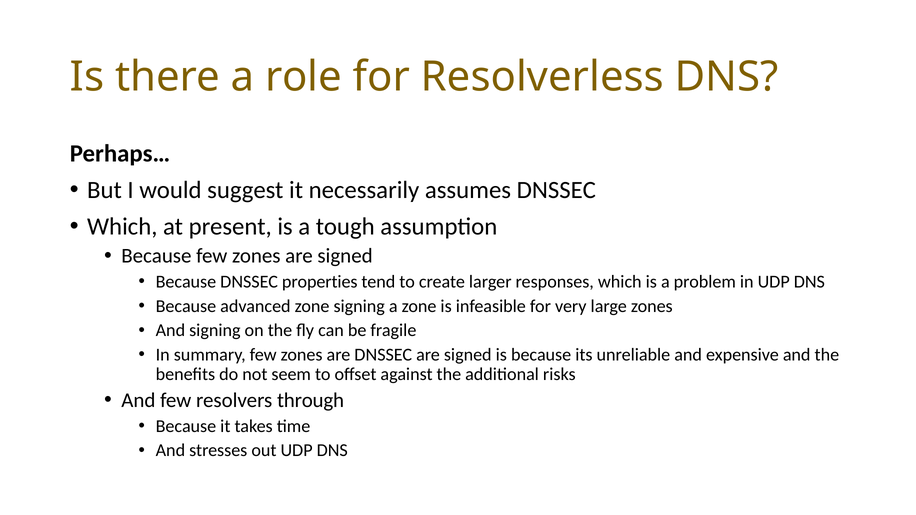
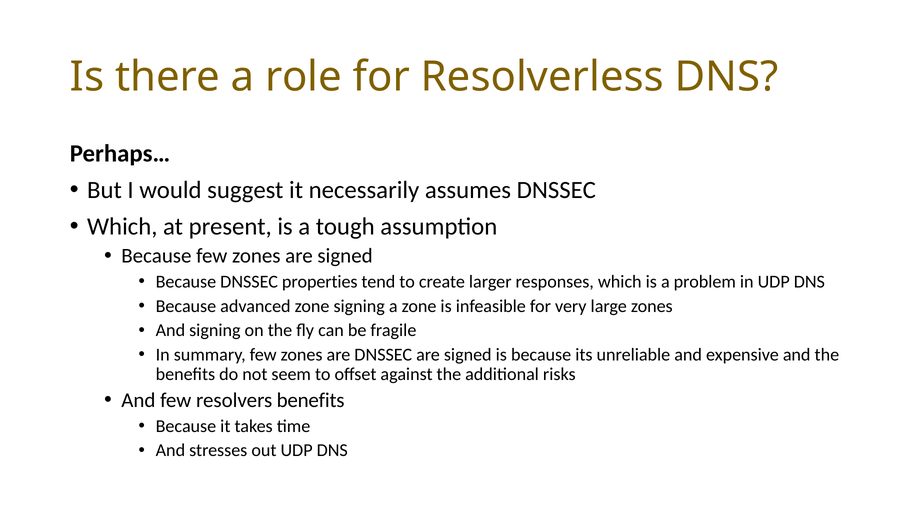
resolvers through: through -> benefits
